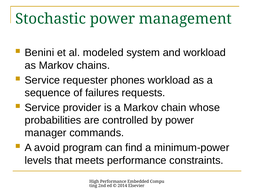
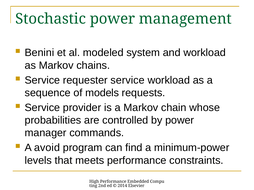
requester phones: phones -> service
failures: failures -> models
